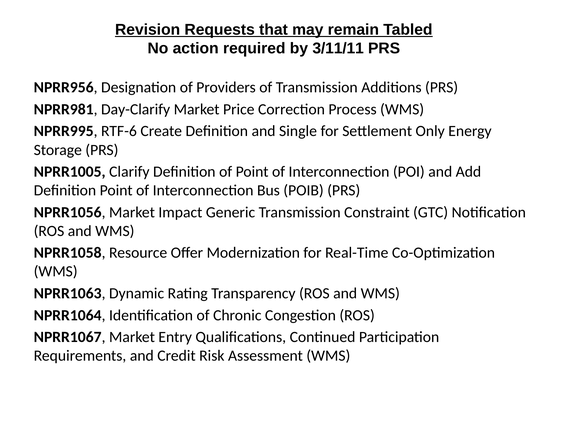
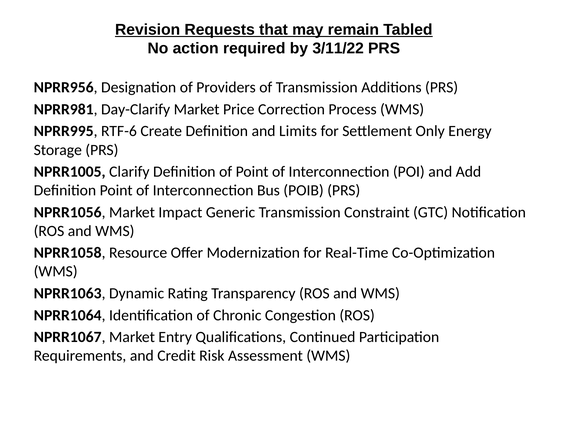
3/11/11: 3/11/11 -> 3/11/22
Single: Single -> Limits
